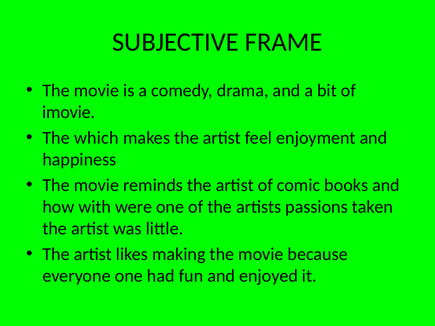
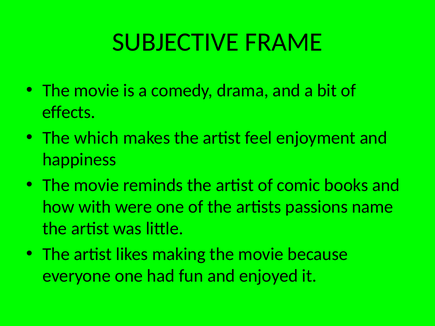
imovie: imovie -> effects
taken: taken -> name
